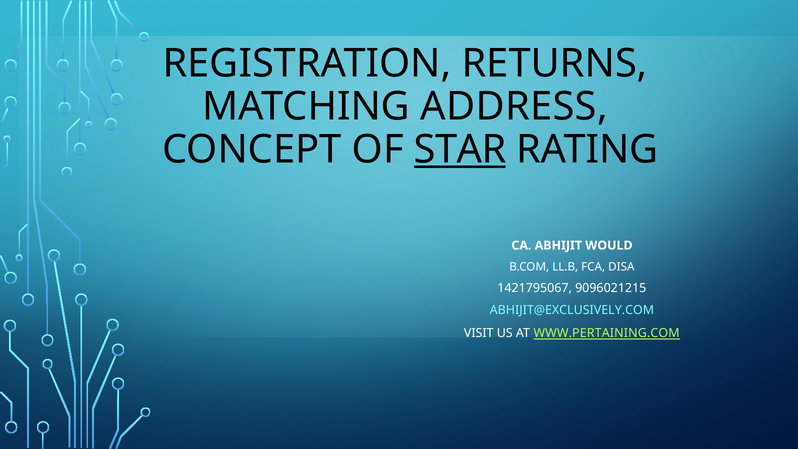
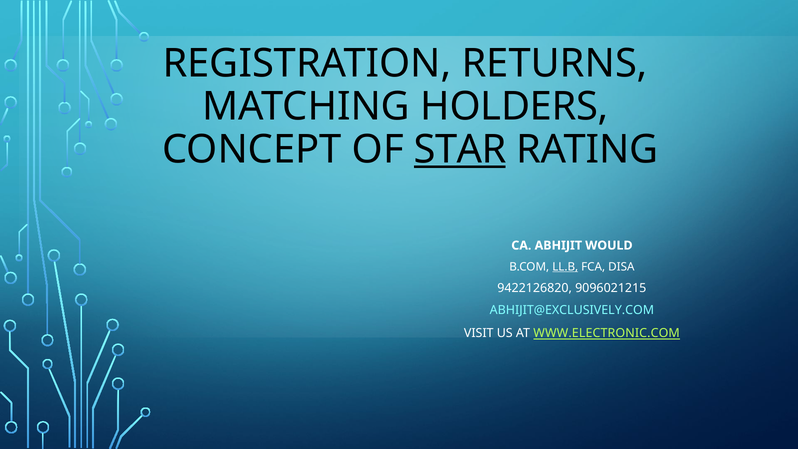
ADDRESS: ADDRESS -> HOLDERS
LL.B underline: none -> present
1421795067: 1421795067 -> 9422126820
WWW.PERTAINING.COM: WWW.PERTAINING.COM -> WWW.ELECTRONIC.COM
